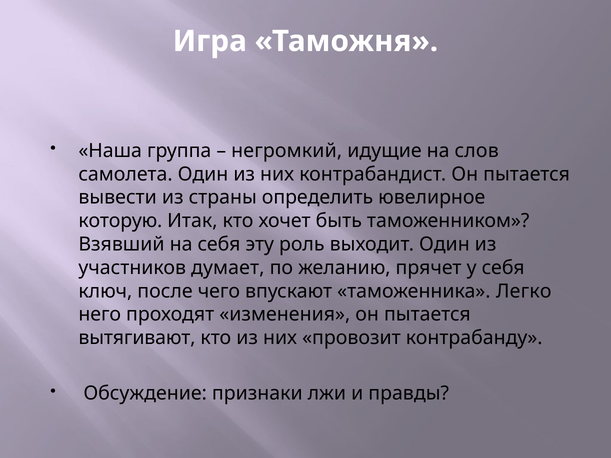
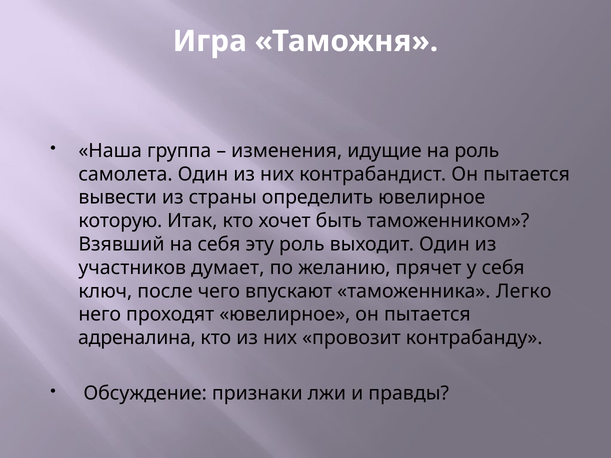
негромкий: негромкий -> изменения
на слов: слов -> роль
проходят изменения: изменения -> ювелирное
вытягивают: вытягивают -> адреналина
